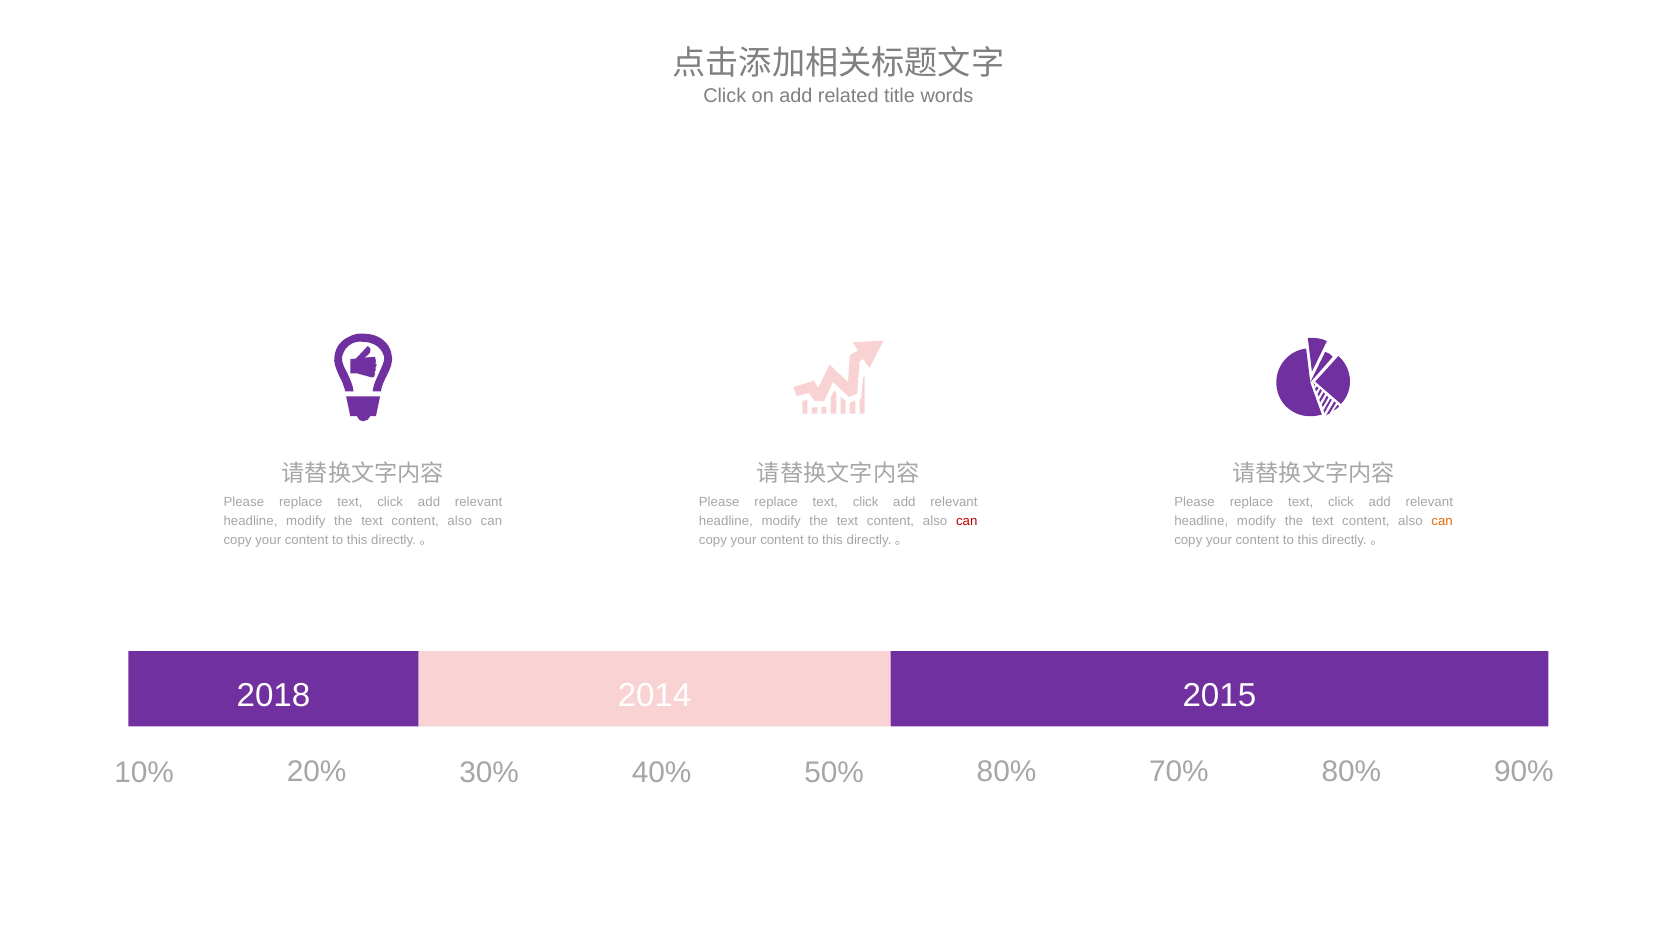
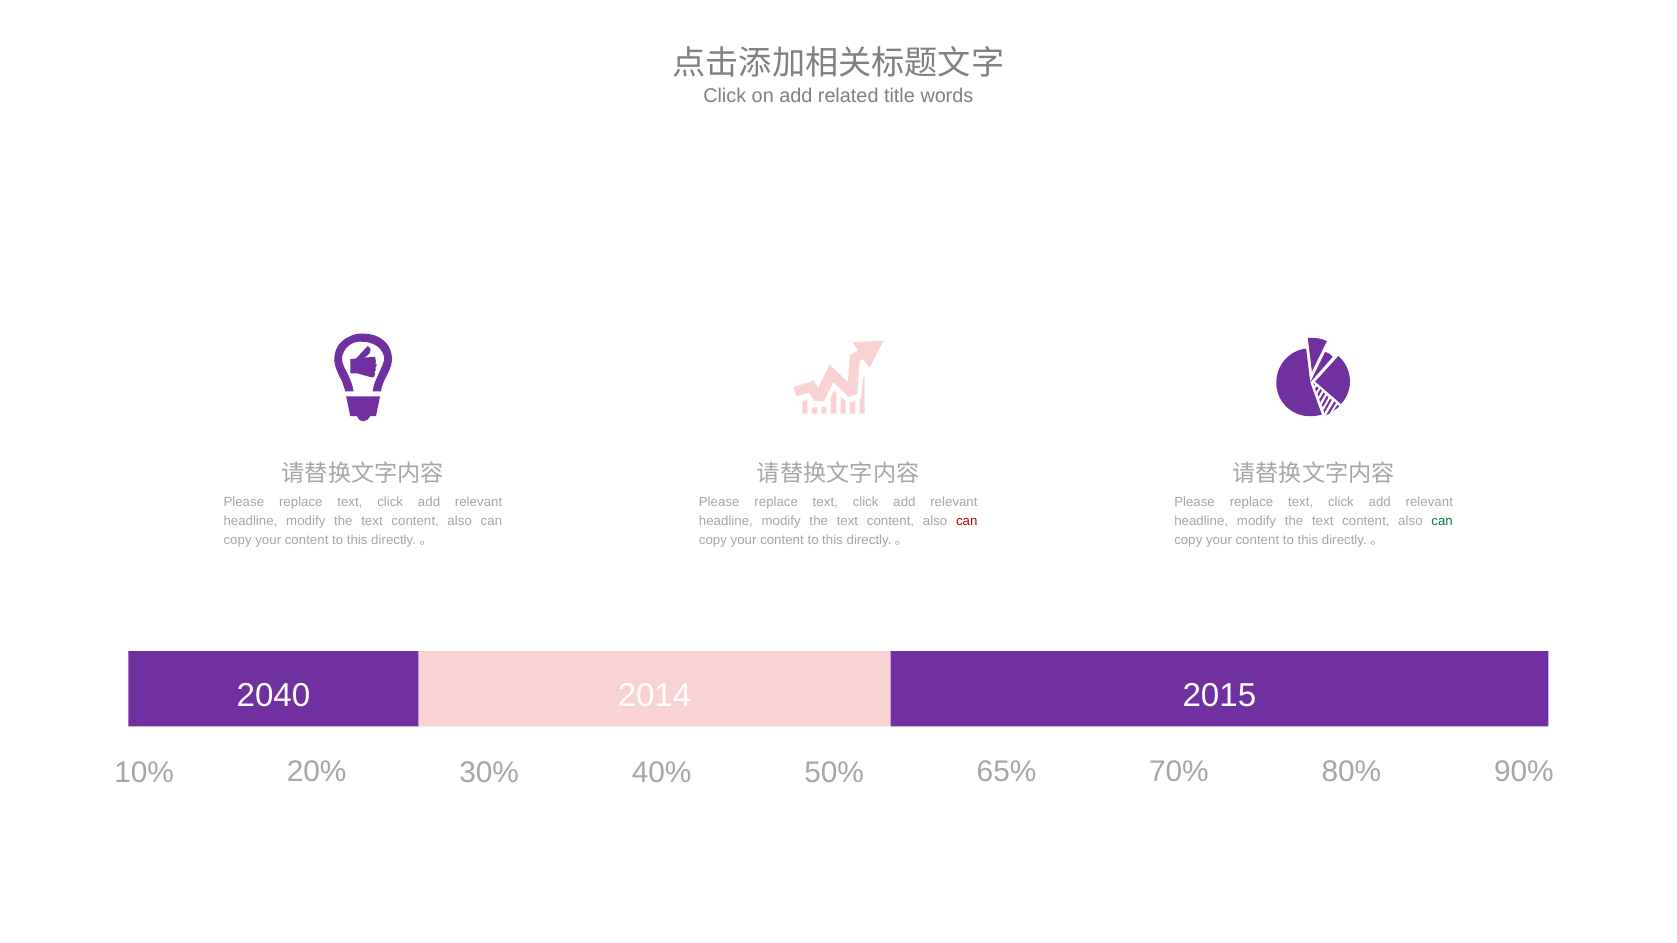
can at (1442, 522) colour: orange -> green
2018: 2018 -> 2040
50% 80%: 80% -> 65%
